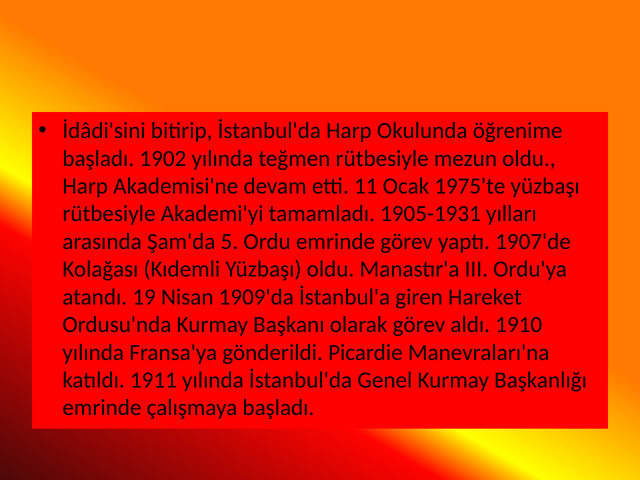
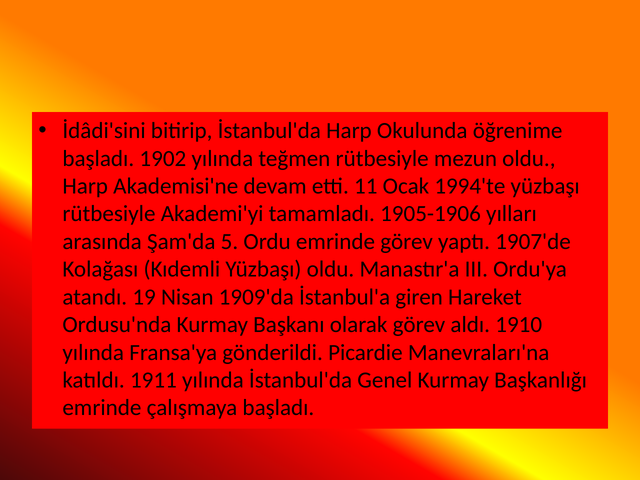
1975'te: 1975'te -> 1994'te
1905-1931: 1905-1931 -> 1905-1906
